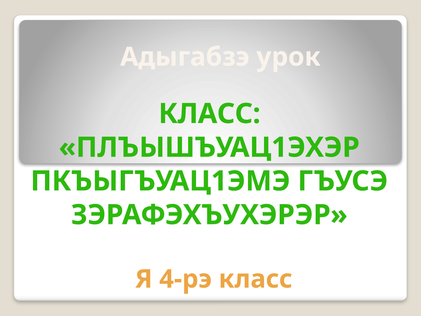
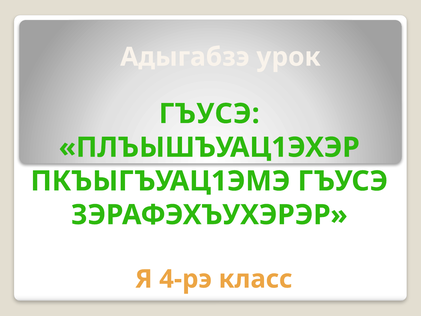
КЛАСС at (209, 114): КЛАСС -> ГЪУСЭ
